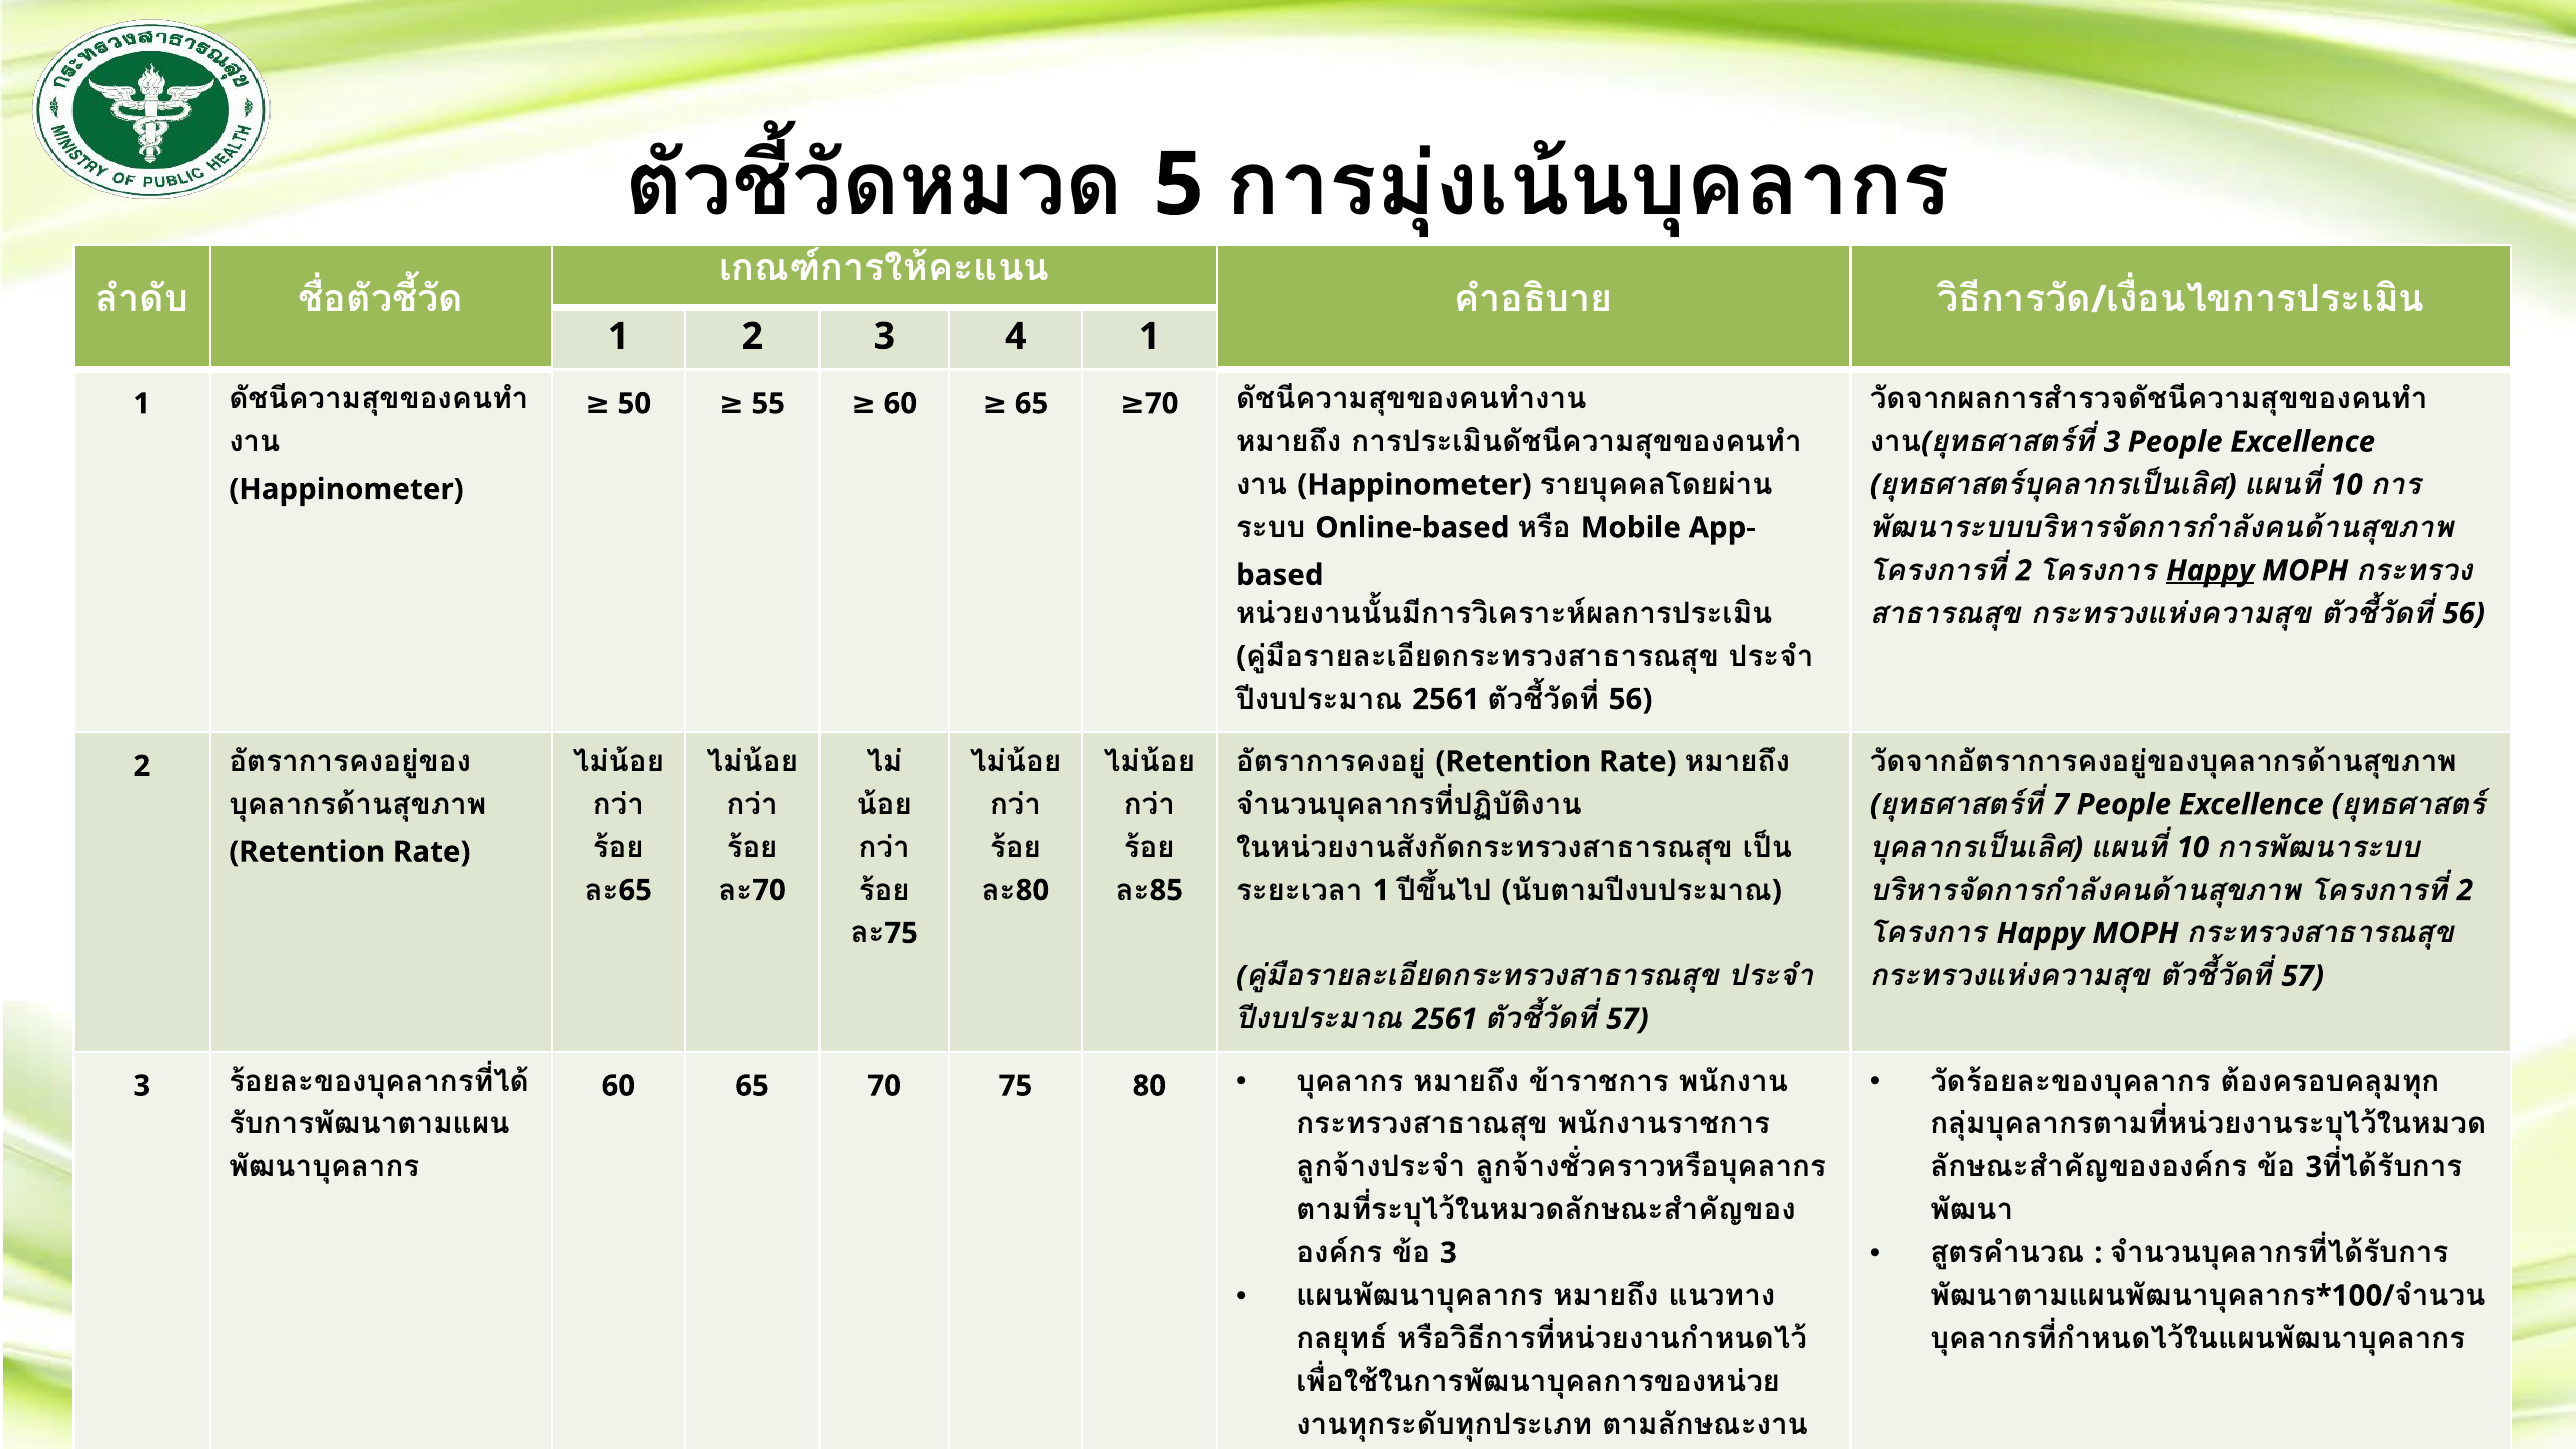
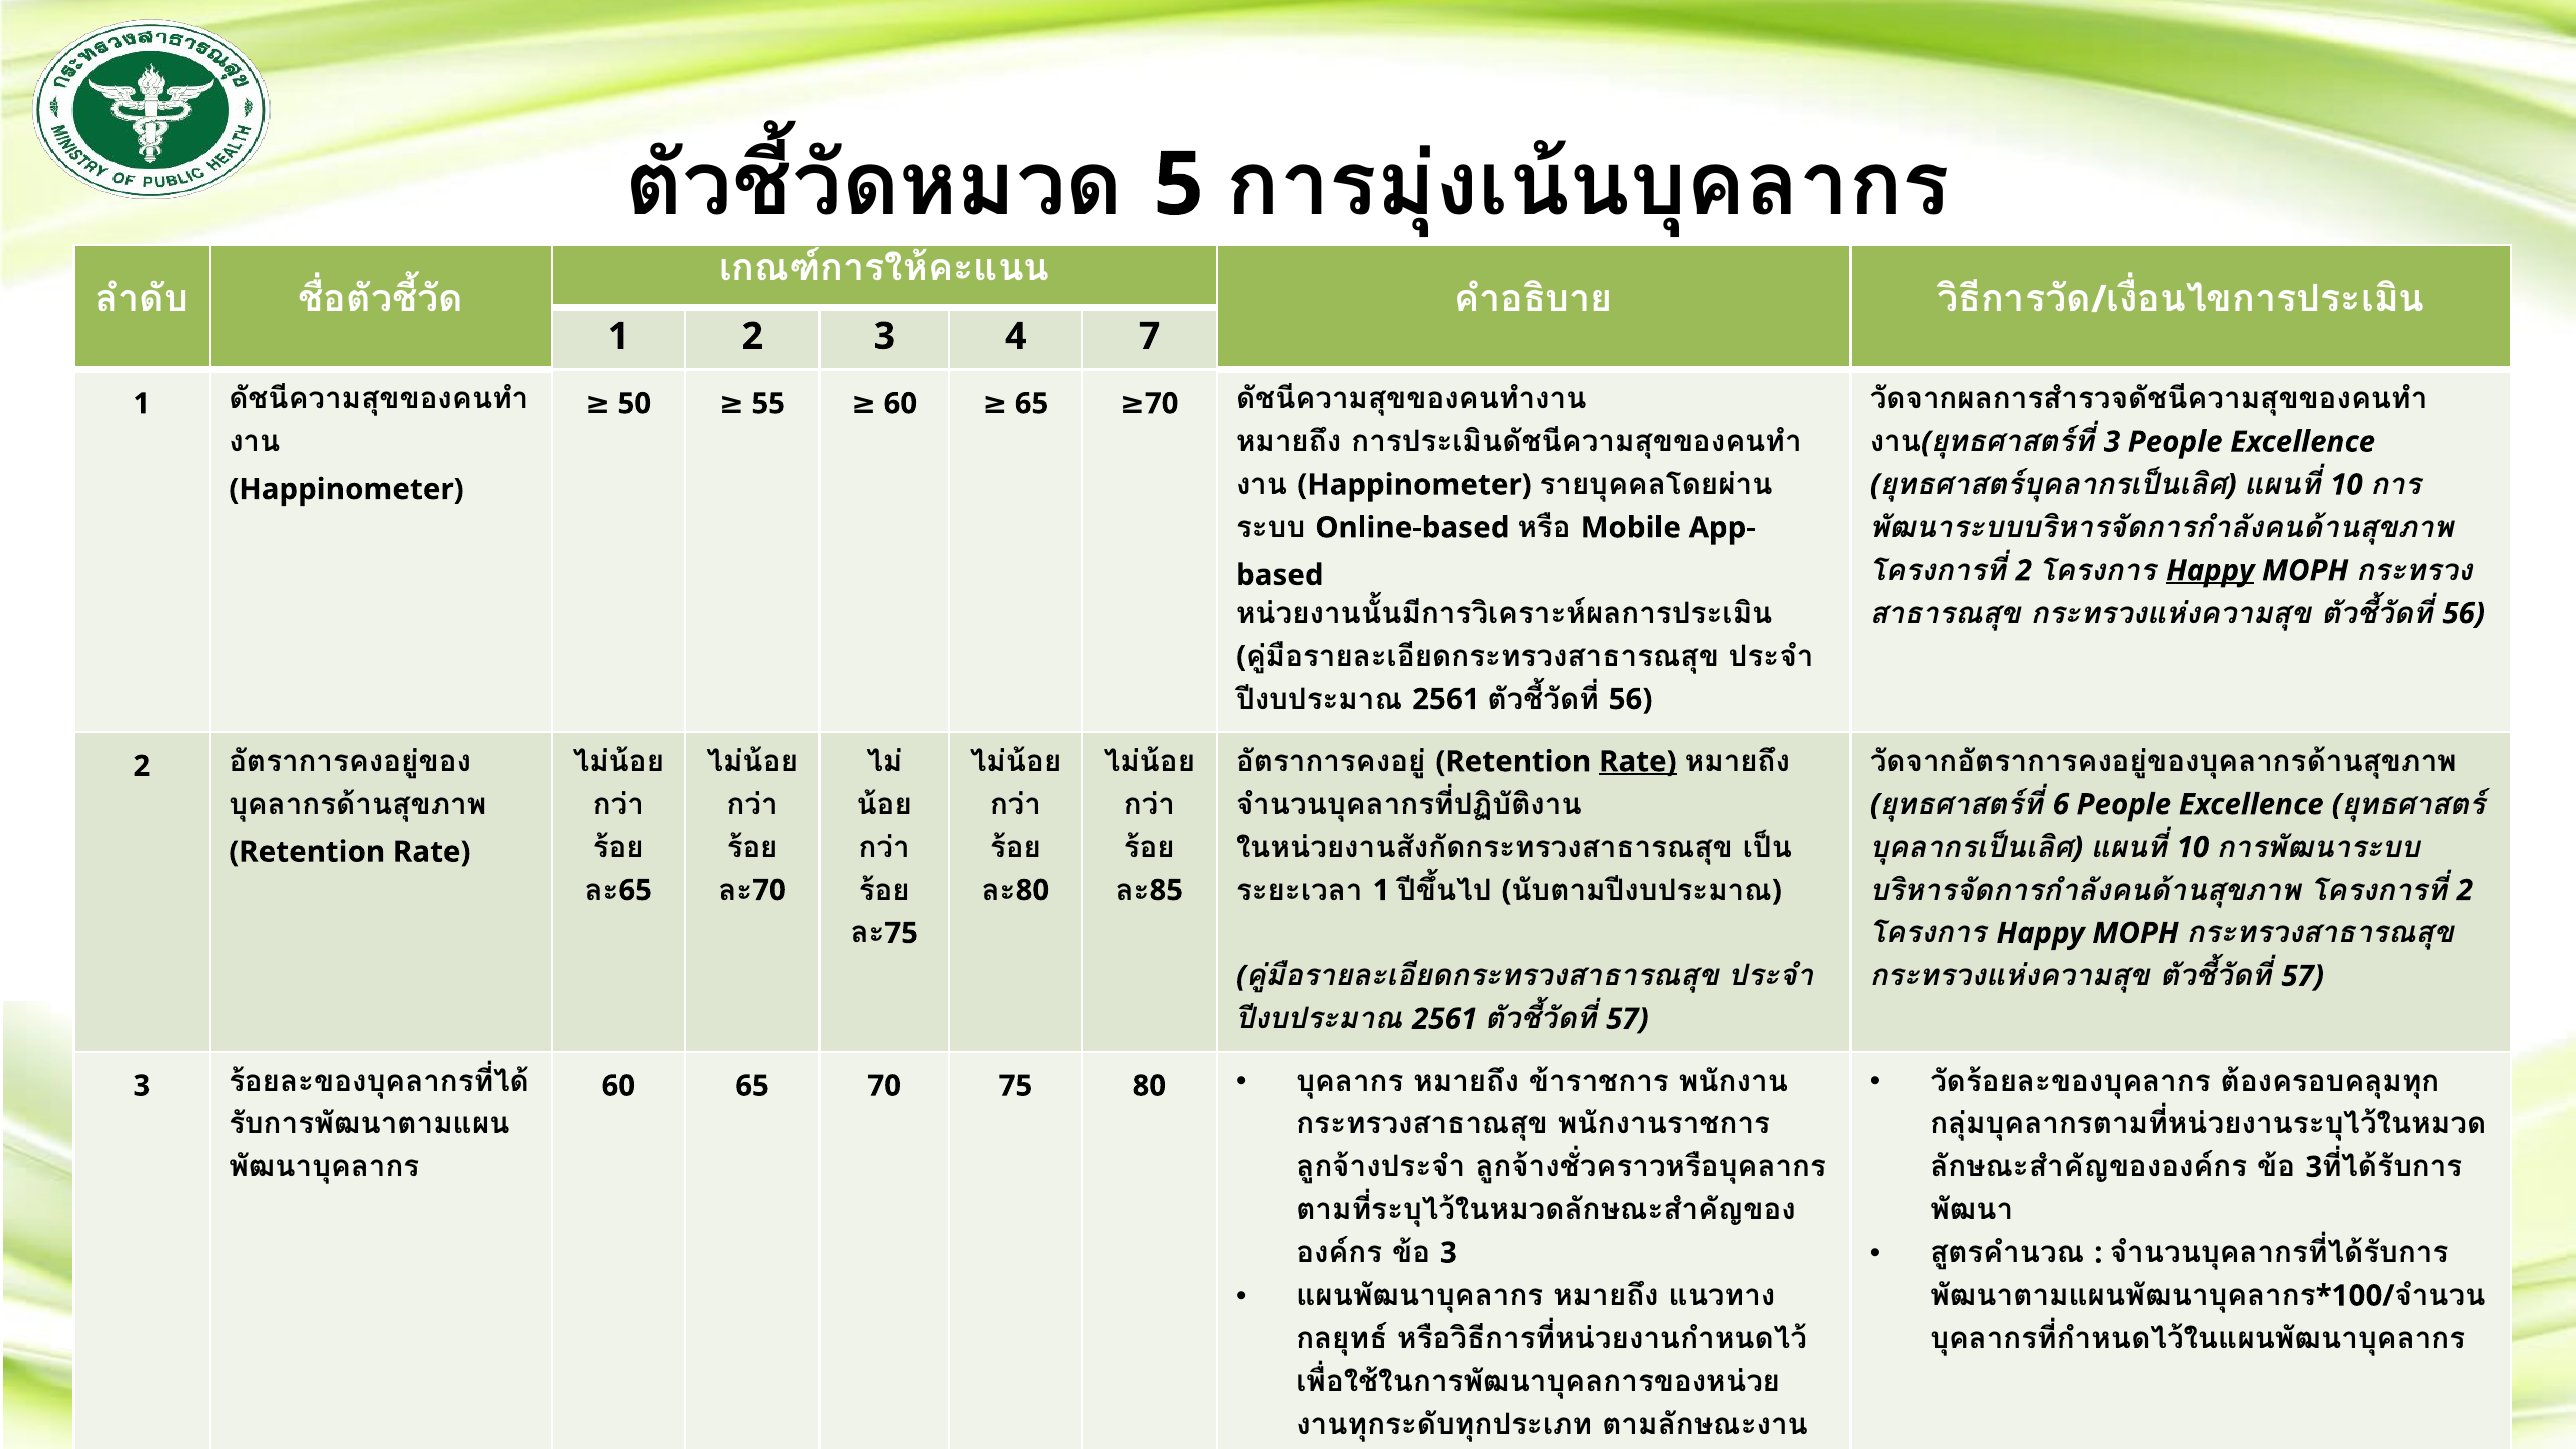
4 1: 1 -> 7
Rate at (1638, 762) underline: none -> present
7: 7 -> 6
